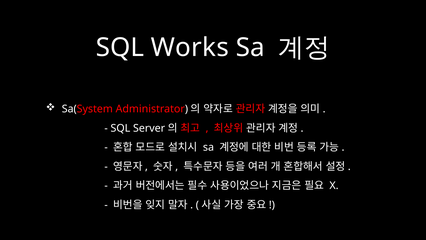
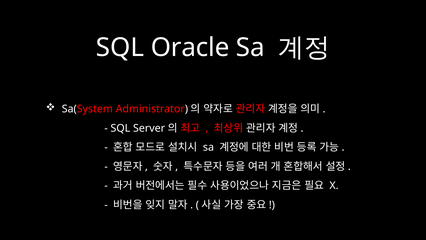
Works: Works -> Oracle
